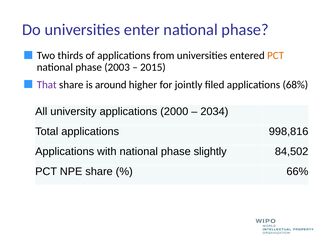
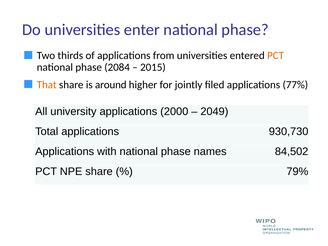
2003: 2003 -> 2084
That colour: purple -> orange
68%: 68% -> 77%
2034: 2034 -> 2049
998,816: 998,816 -> 930,730
slightly: slightly -> names
66%: 66% -> 79%
